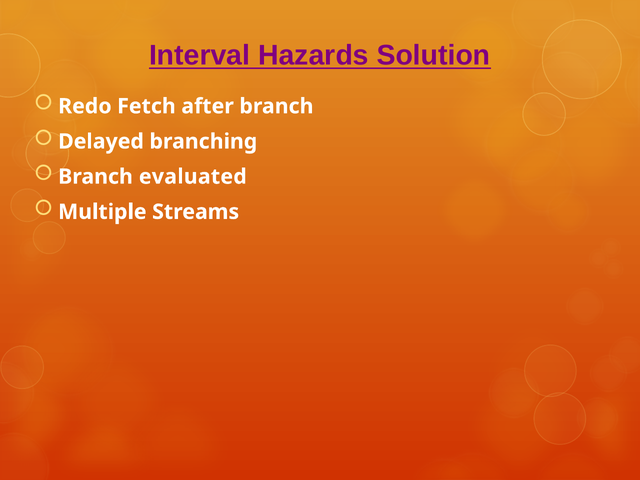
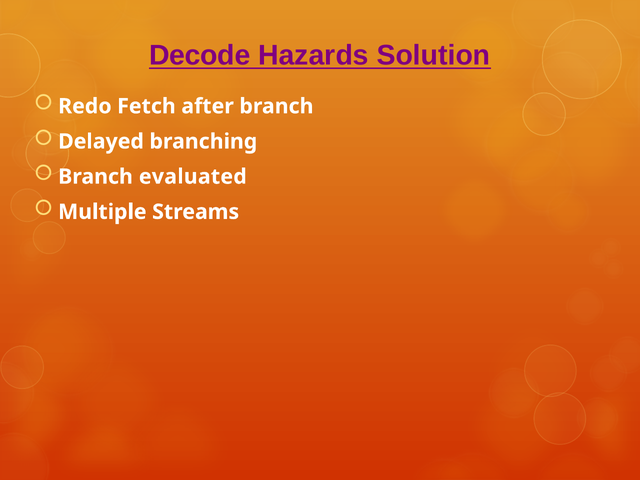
Interval: Interval -> Decode
